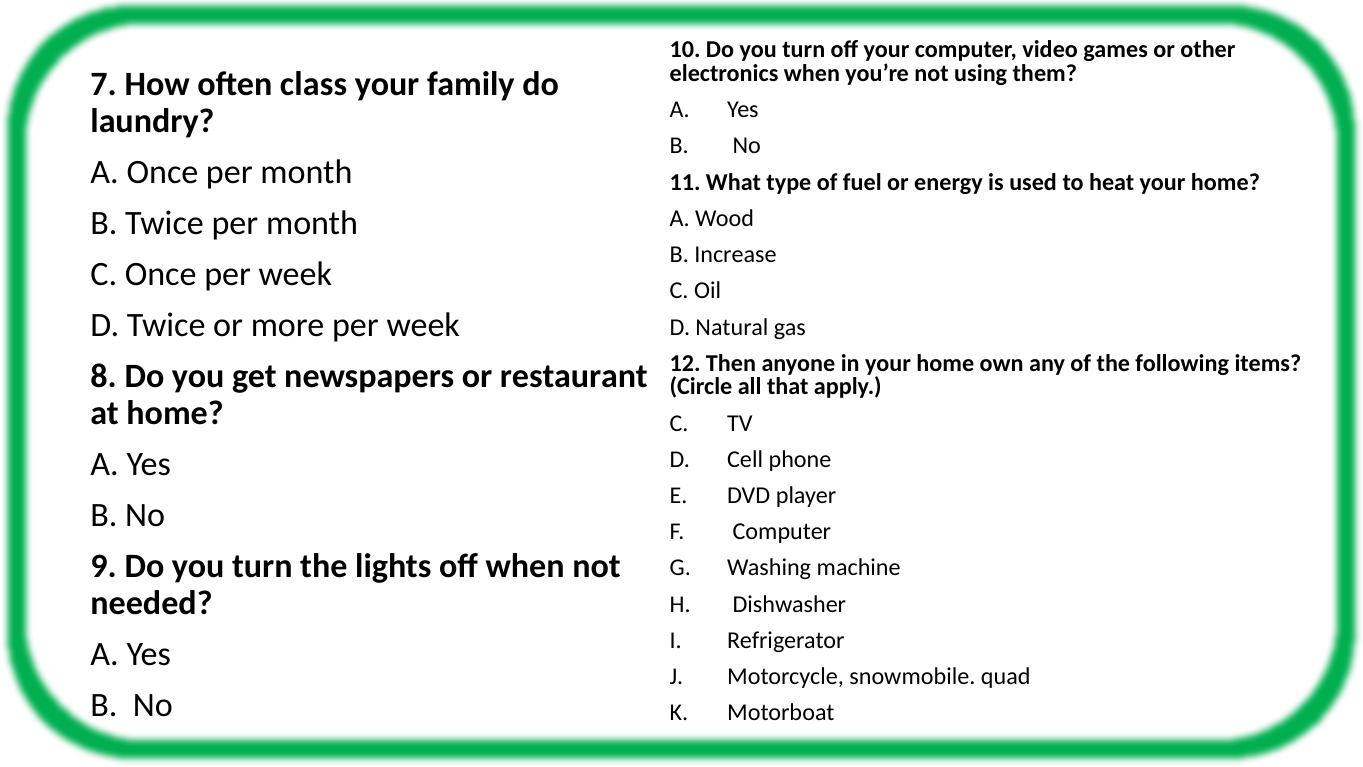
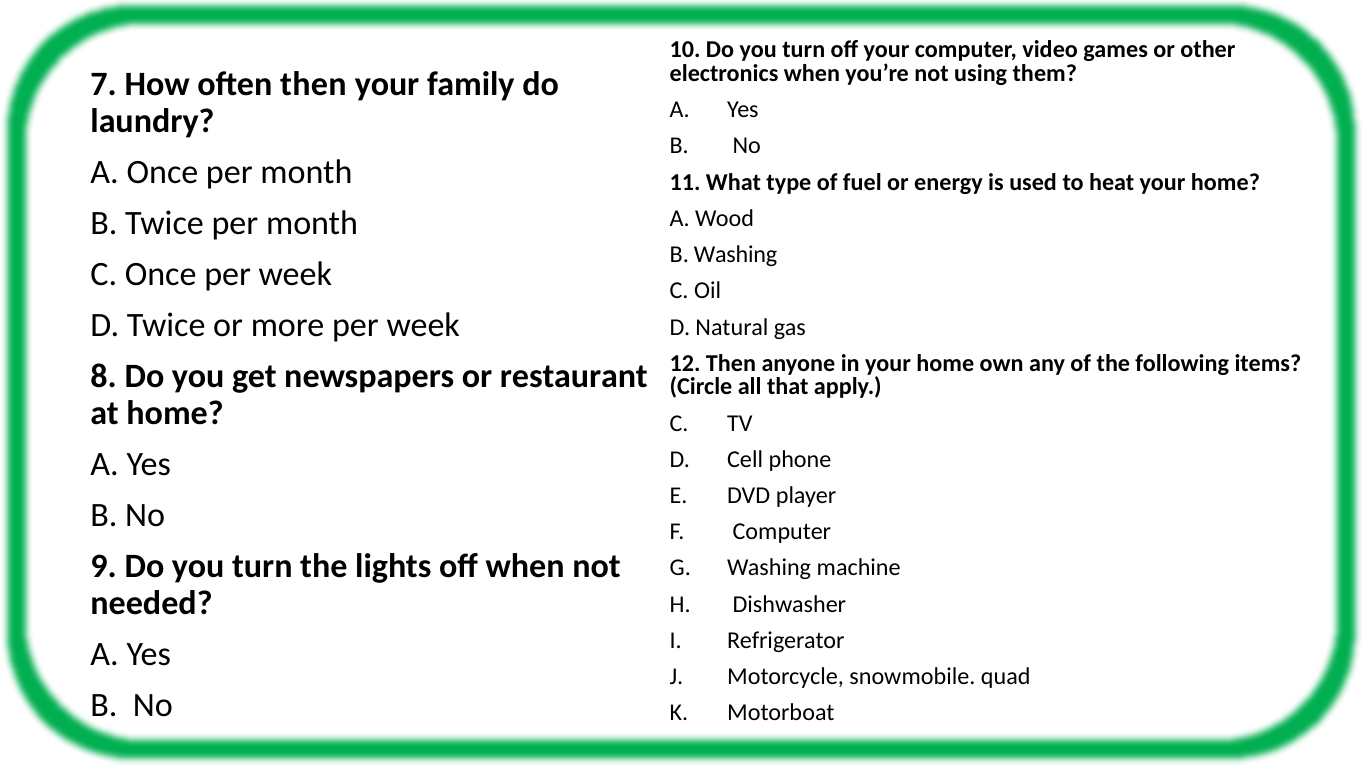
often class: class -> then
B Increase: Increase -> Washing
